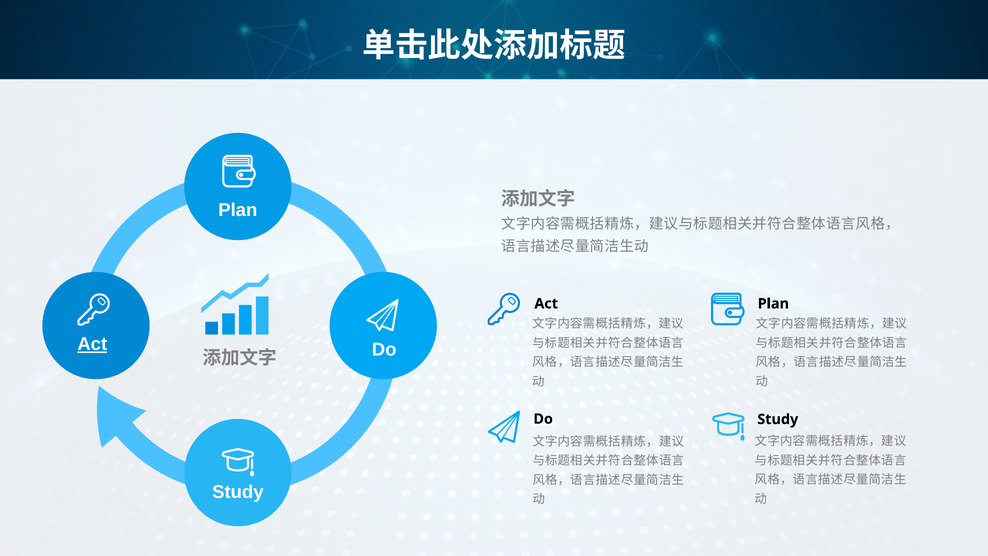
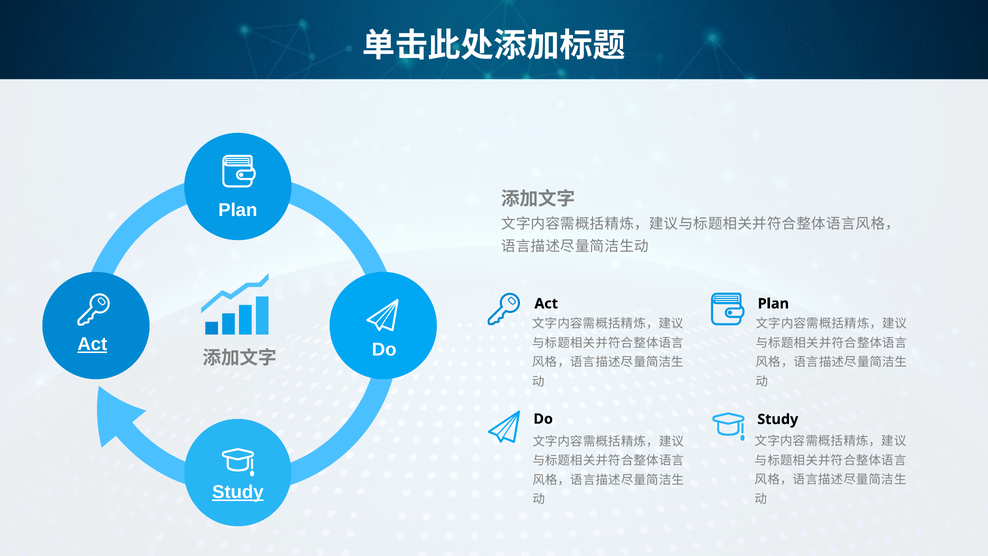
Study at (238, 492) underline: none -> present
